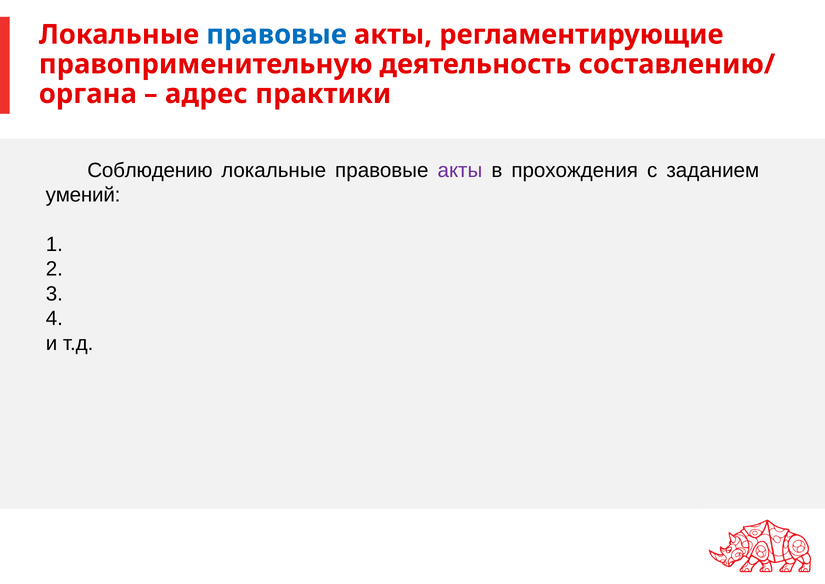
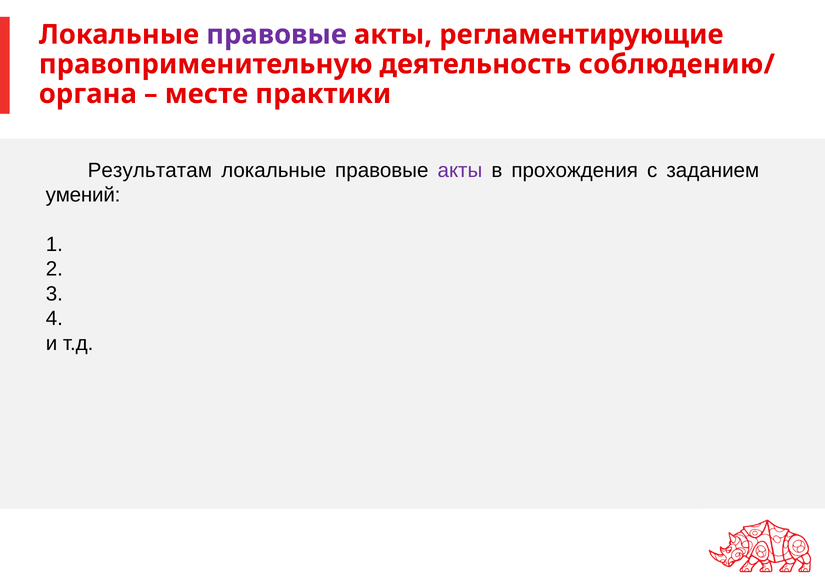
правовые at (277, 35) colour: blue -> purple
составлению/: составлению/ -> соблюдению/
адрес: адрес -> месте
Соблюдению: Соблюдению -> Результатам
